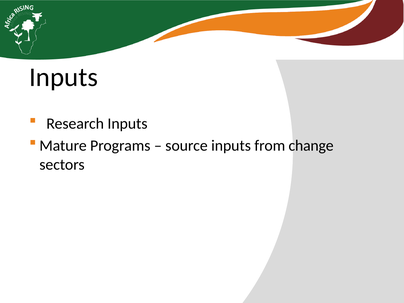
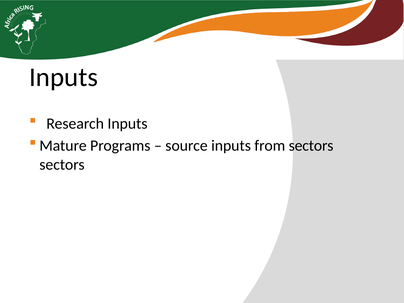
from change: change -> sectors
